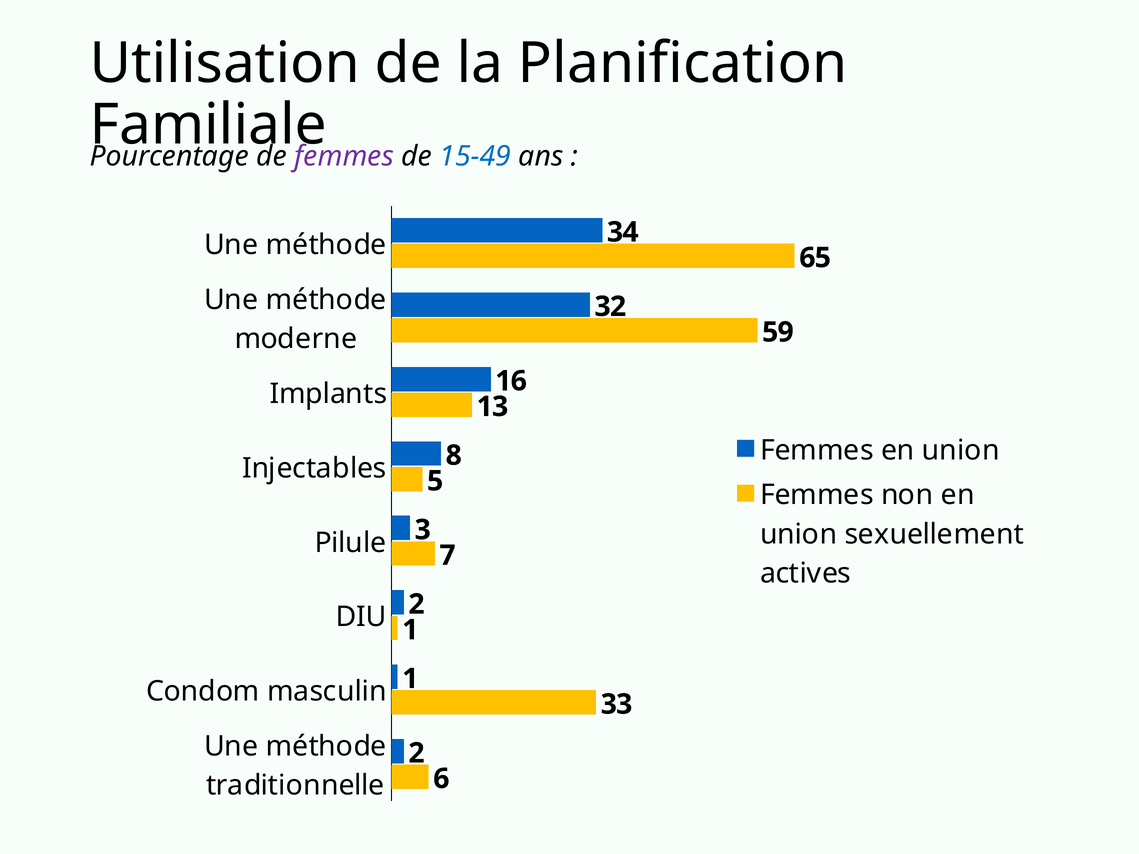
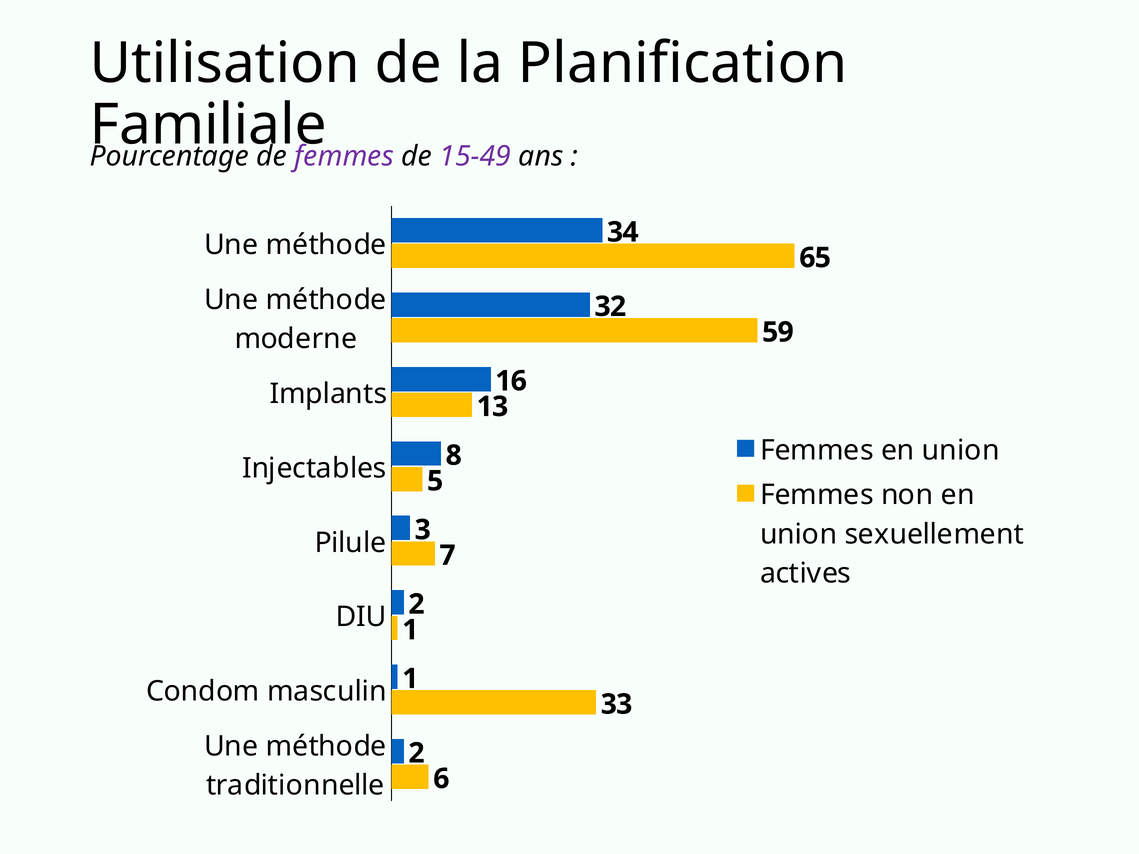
15-49 colour: blue -> purple
